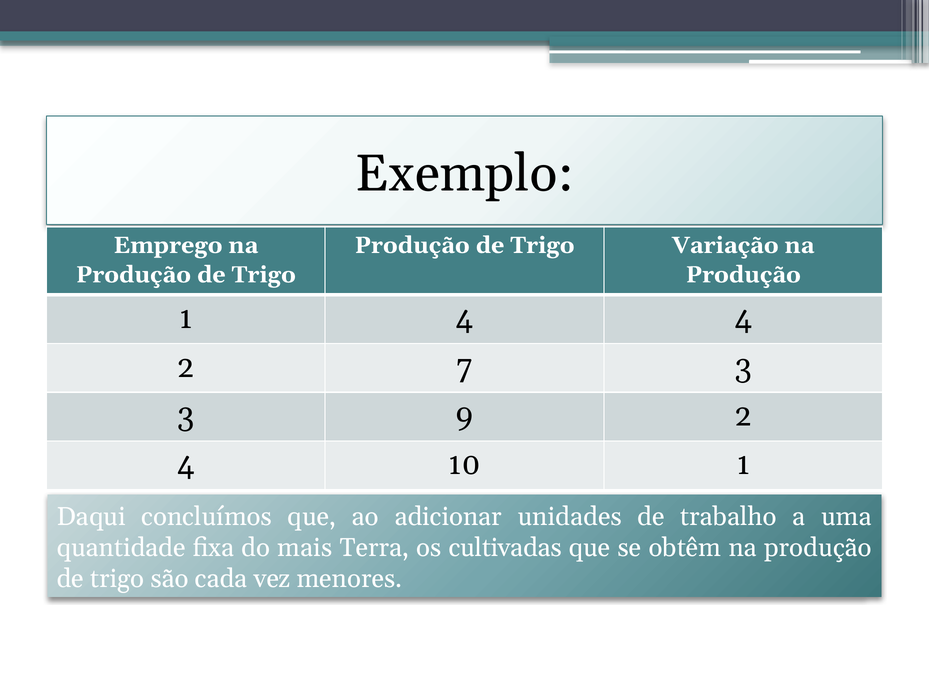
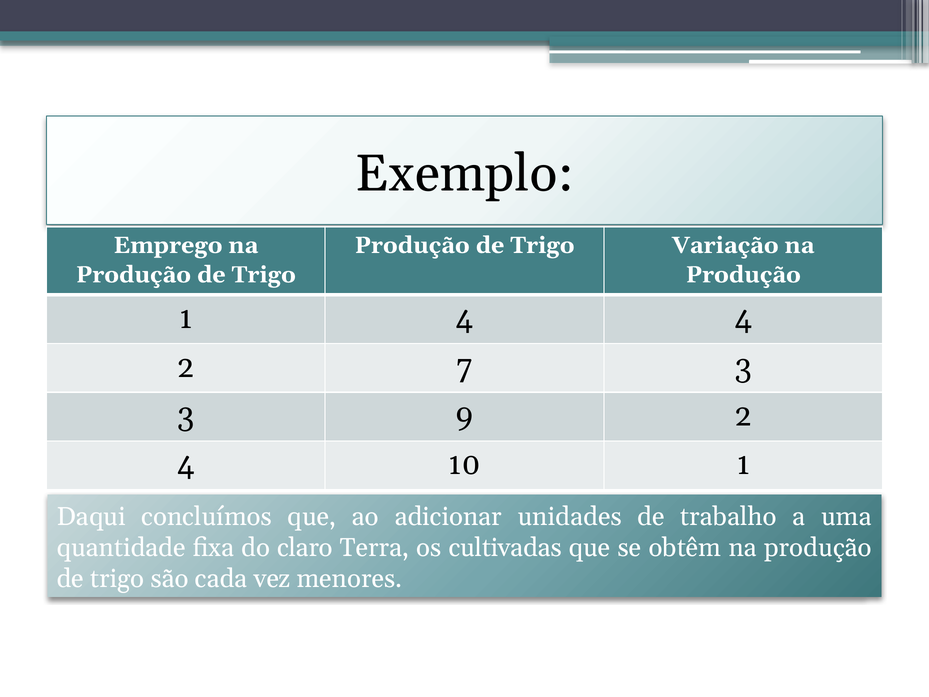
mais: mais -> claro
